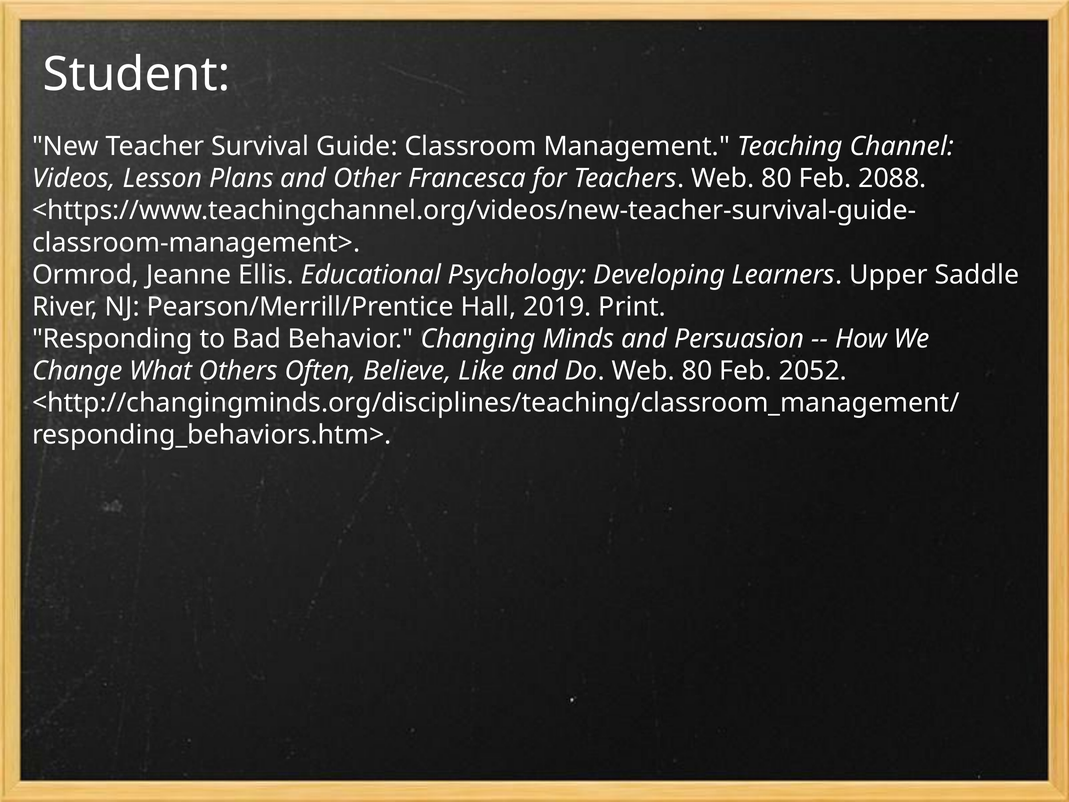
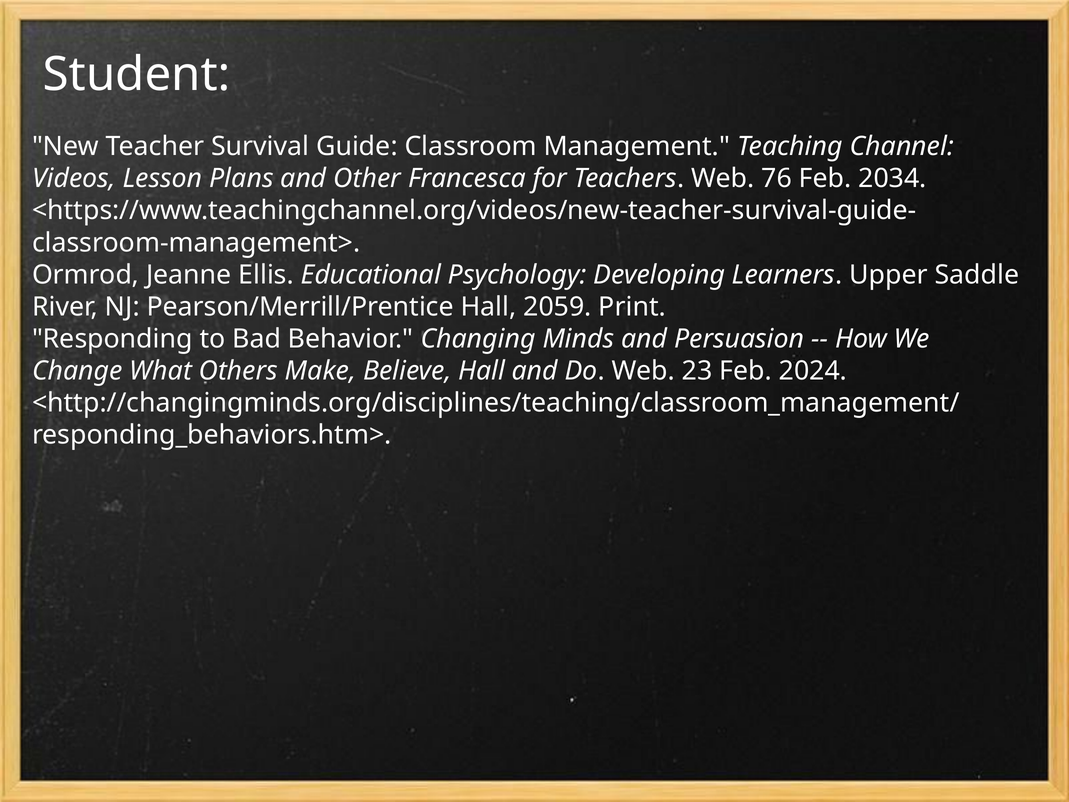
Teachers Web 80: 80 -> 76
2088: 2088 -> 2034
2019: 2019 -> 2059
Often: Often -> Make
Believe Like: Like -> Hall
Do Web 80: 80 -> 23
2052: 2052 -> 2024
